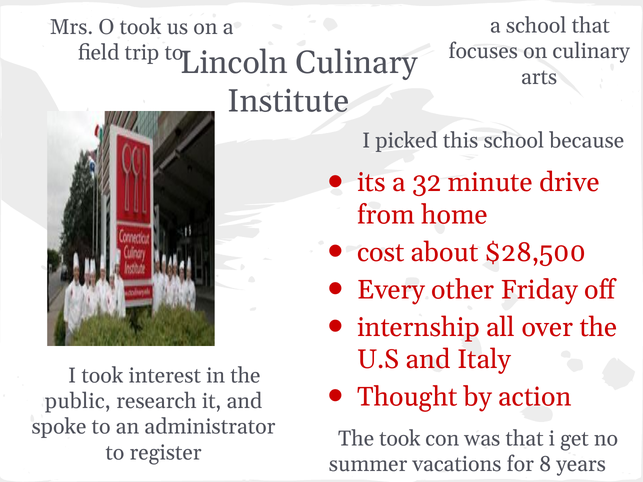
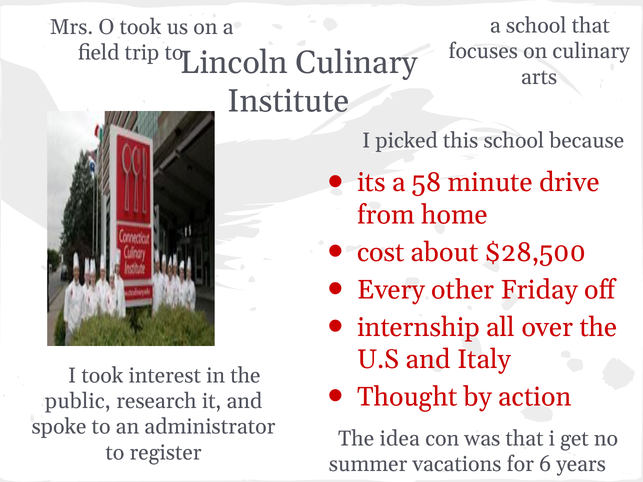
32: 32 -> 58
The took: took -> idea
8: 8 -> 6
